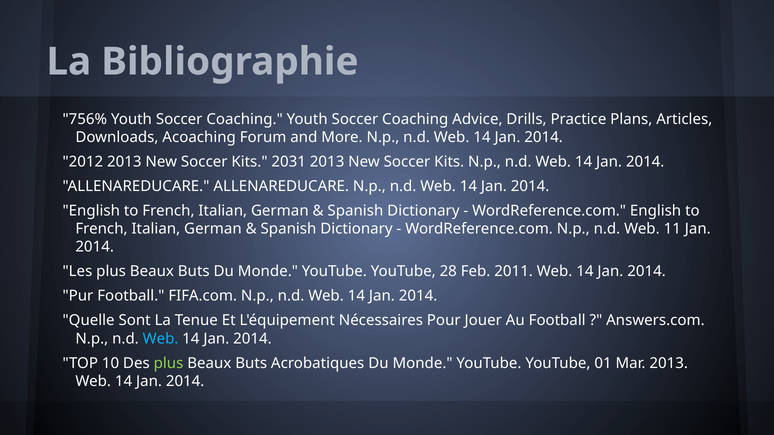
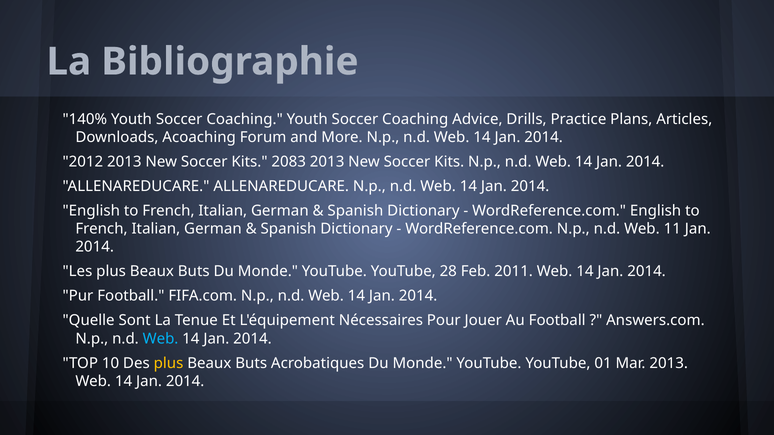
756%: 756% -> 140%
2031: 2031 -> 2083
plus at (169, 363) colour: light green -> yellow
